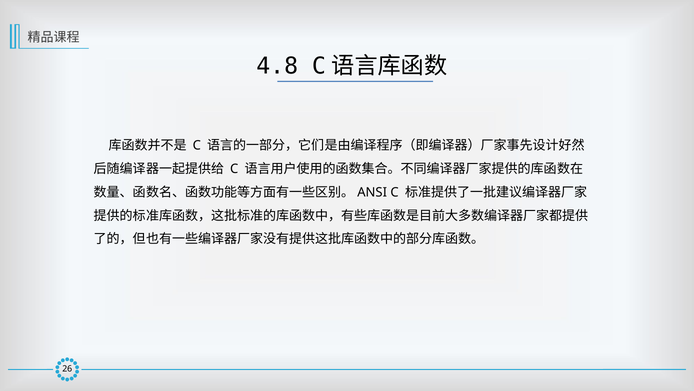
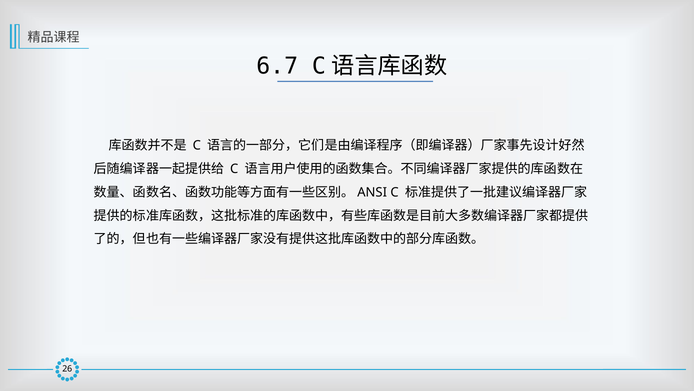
4.8: 4.8 -> 6.7
